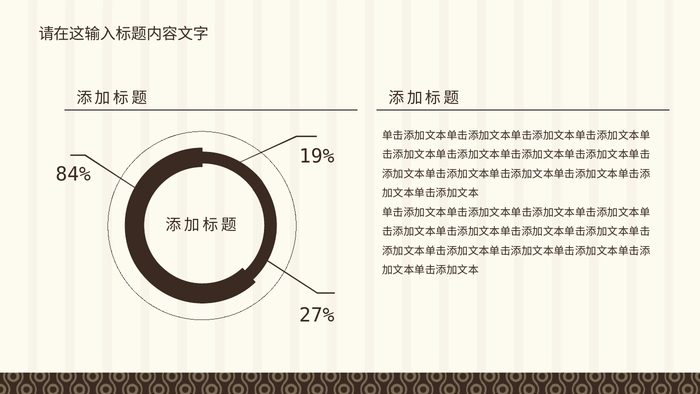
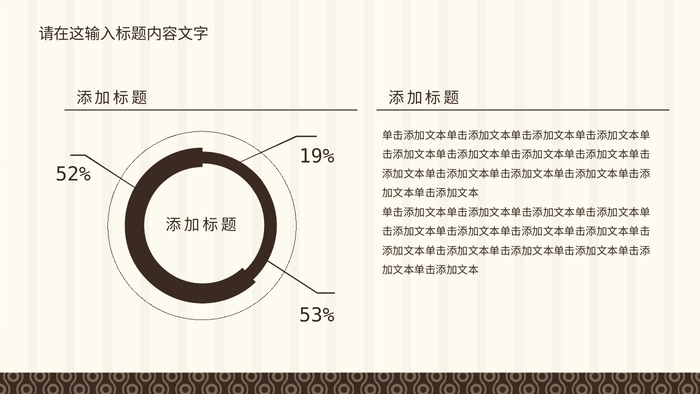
84%: 84% -> 52%
27%: 27% -> 53%
